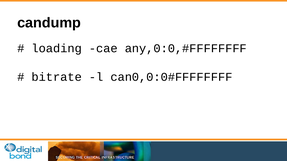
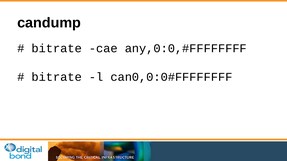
loading at (57, 49): loading -> bitrate
